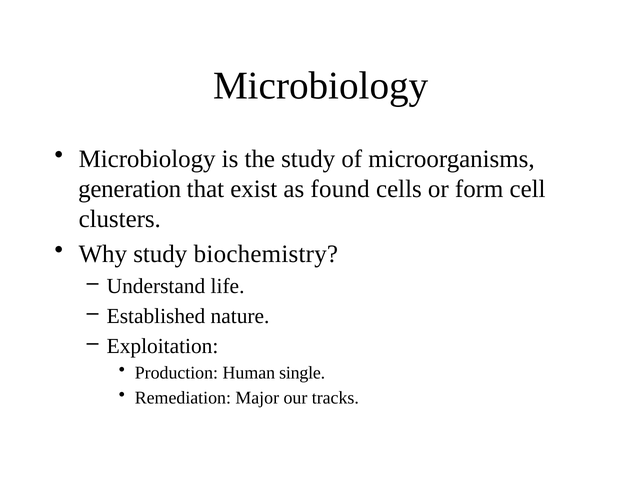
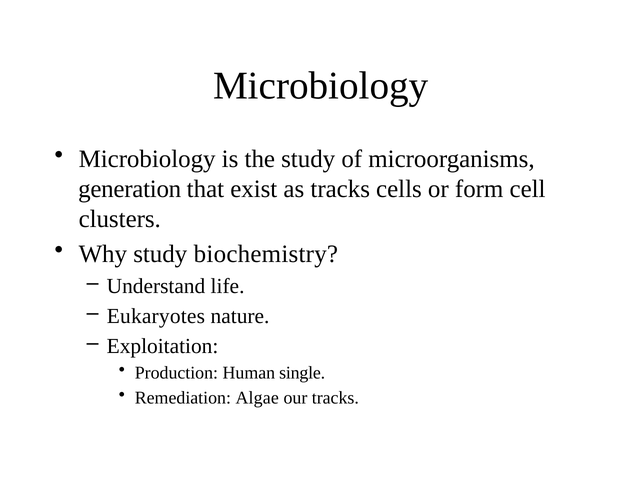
as found: found -> tracks
Established: Established -> Eukaryotes
Major: Major -> Algae
